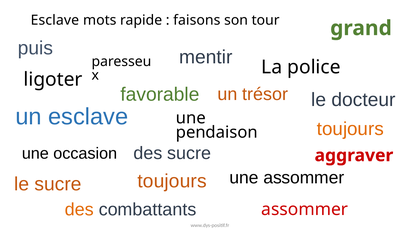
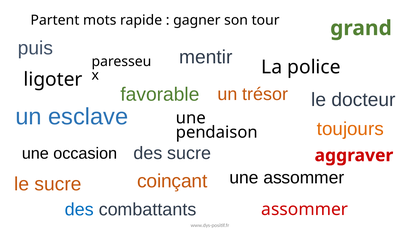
Esclave at (55, 20): Esclave -> Partent
faisons: faisons -> gagner
toujours at (172, 181): toujours -> coinçant
des at (79, 210) colour: orange -> blue
